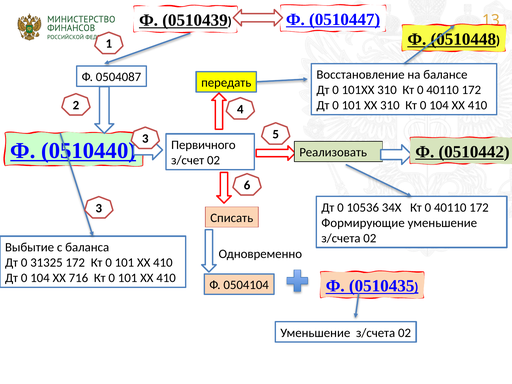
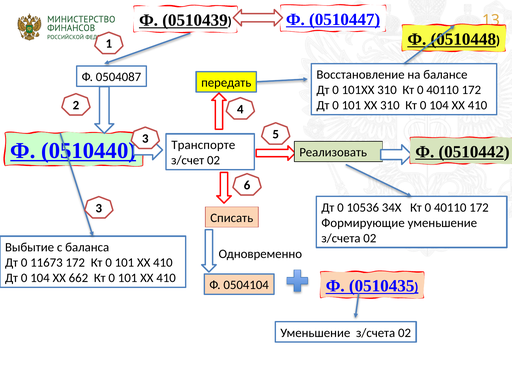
Первичного: Первичного -> Транспорте
31325: 31325 -> 11673
716: 716 -> 662
